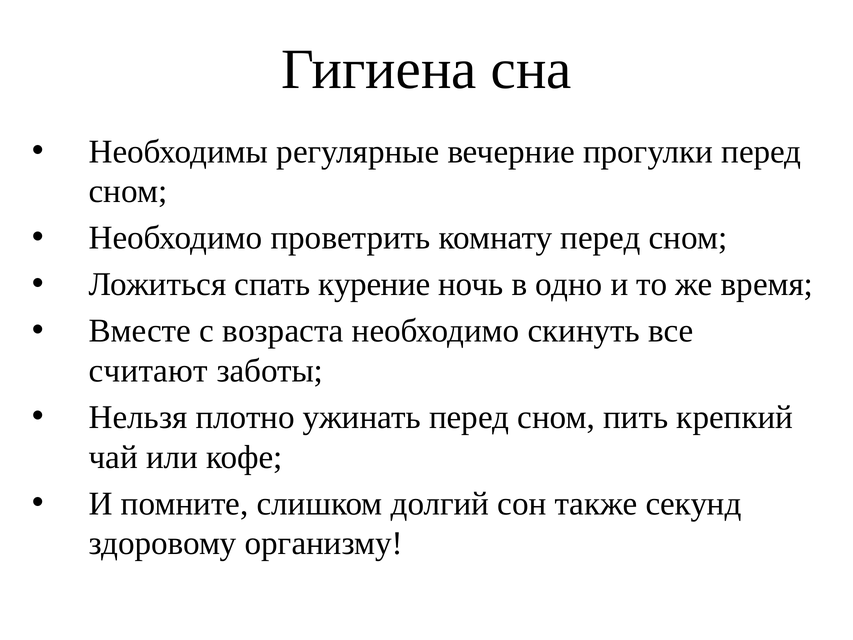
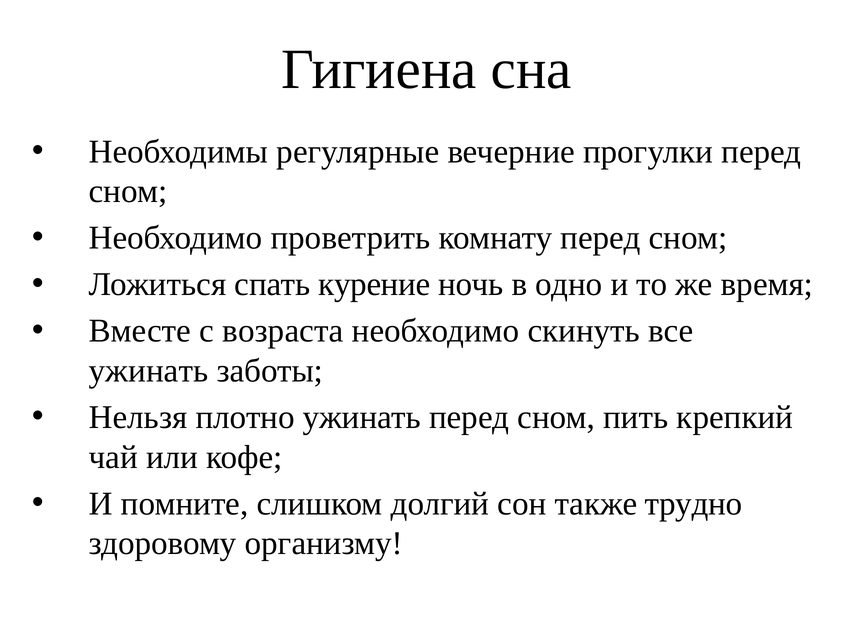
считают at (148, 371): считают -> ужинать
секунд: секунд -> трудно
